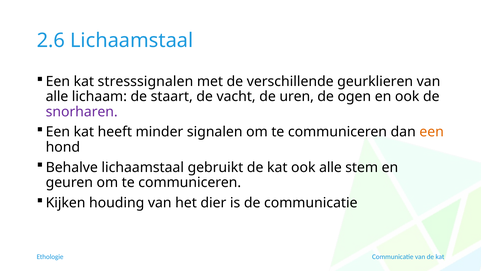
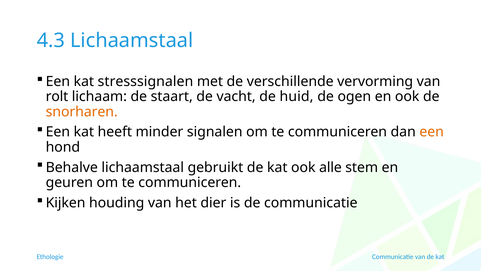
2.6: 2.6 -> 4.3
geurklieren: geurklieren -> vervorming
alle at (57, 96): alle -> rolt
uren: uren -> huid
snorharen colour: purple -> orange
